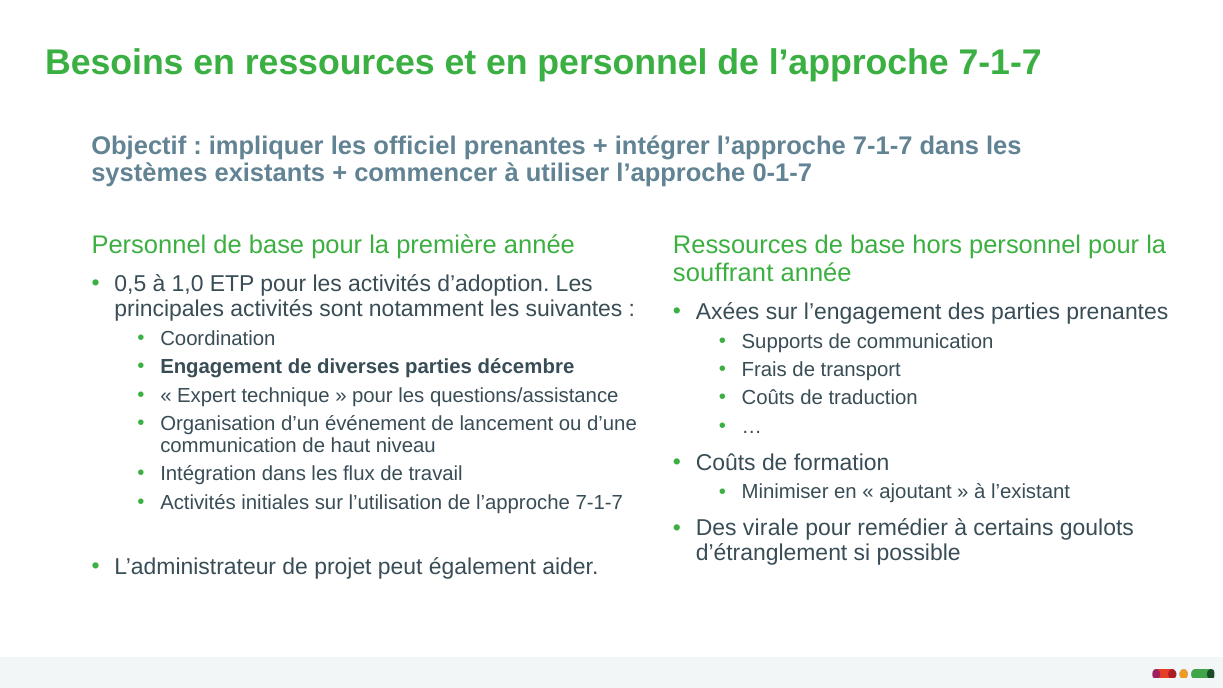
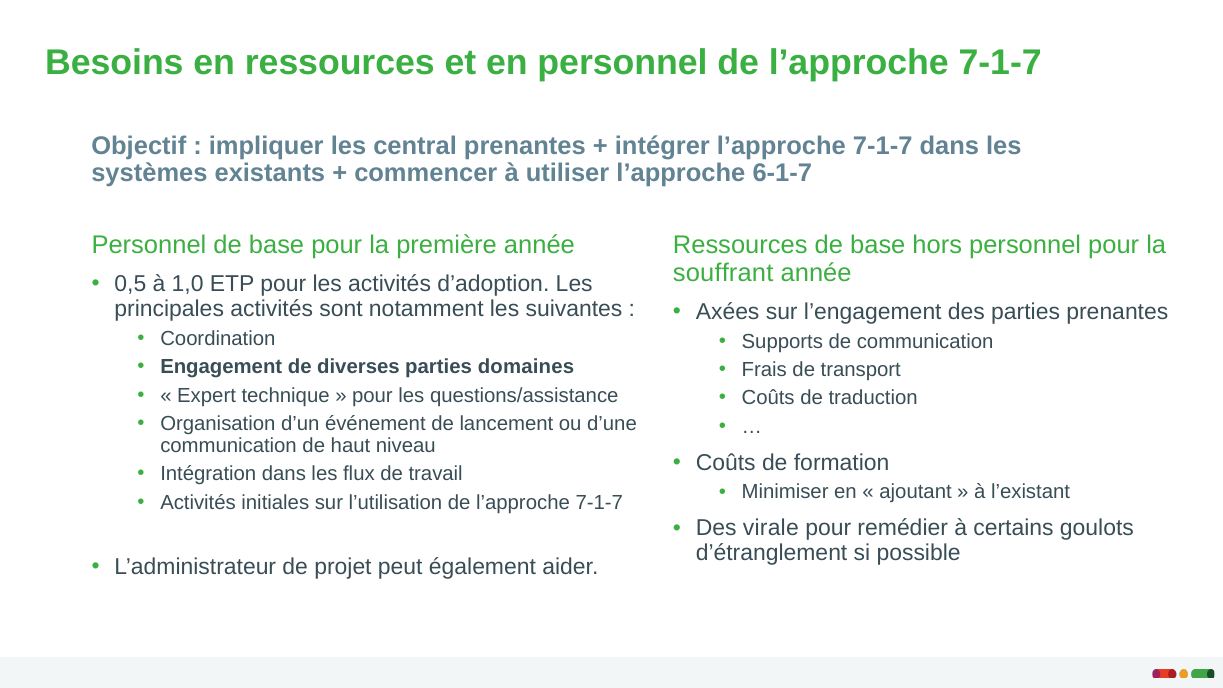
officiel: officiel -> central
0-1-7: 0-1-7 -> 6-1-7
décembre: décembre -> domaines
